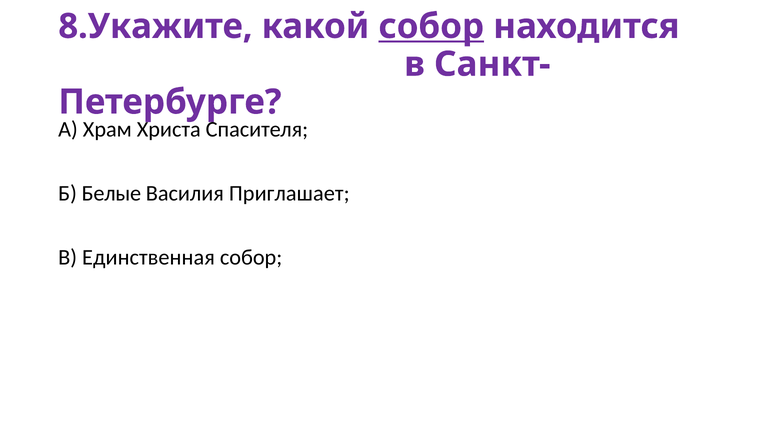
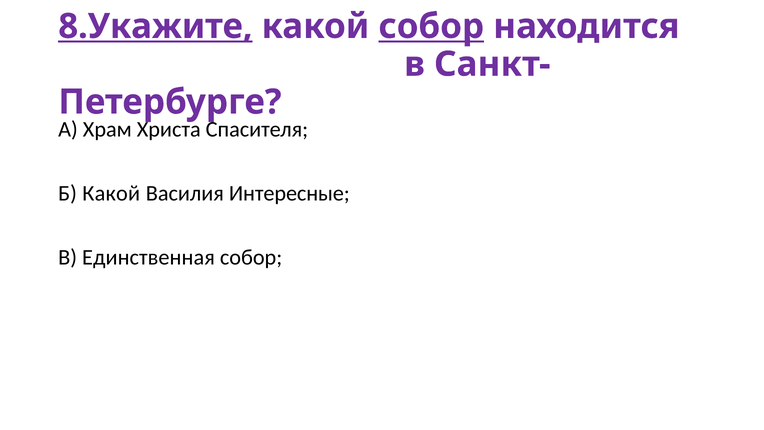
8.Укажите underline: none -> present
Б Белые: Белые -> Какой
Приглашает: Приглашает -> Интересные
